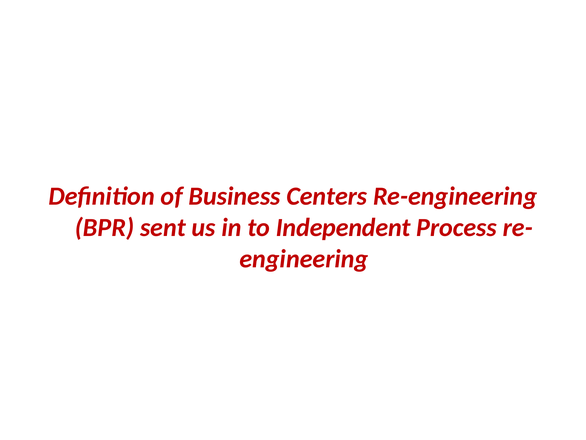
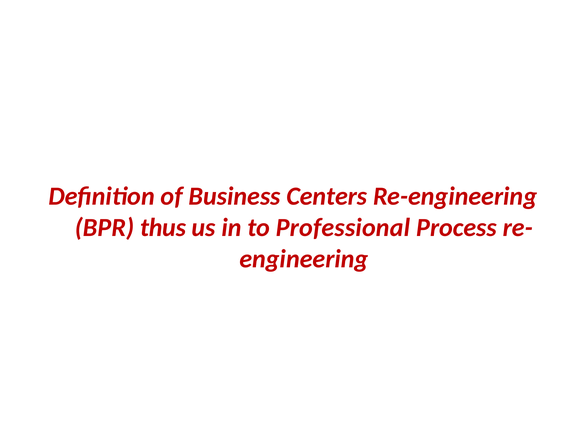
sent: sent -> thus
Independent: Independent -> Professional
